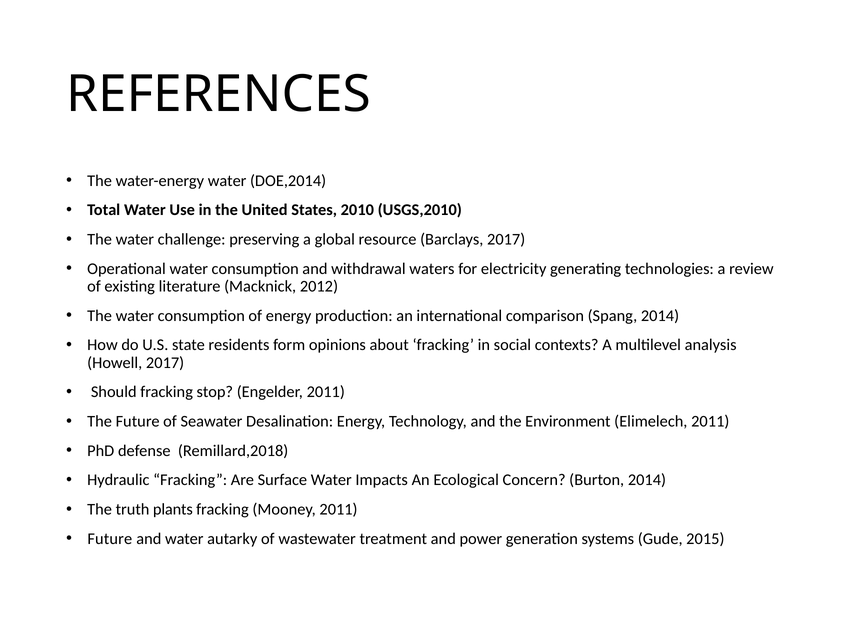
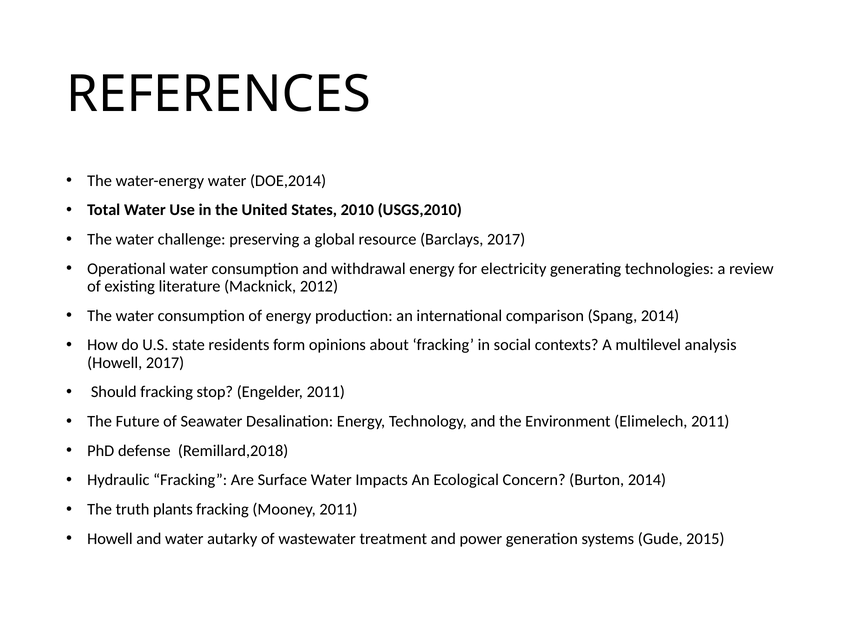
withdrawal waters: waters -> energy
Future at (110, 539): Future -> Howell
